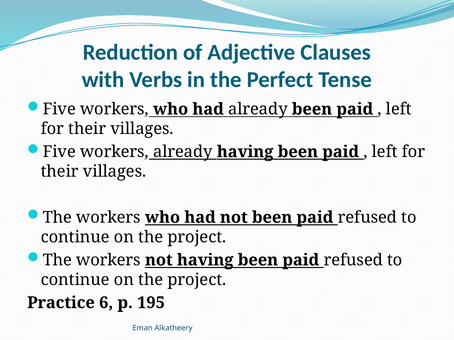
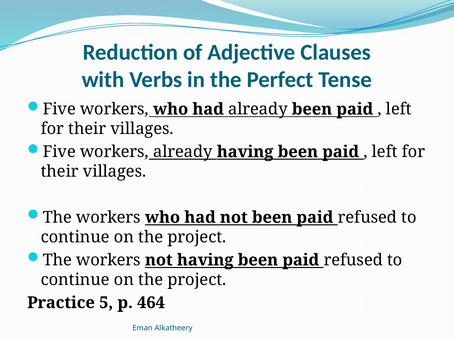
6: 6 -> 5
195: 195 -> 464
